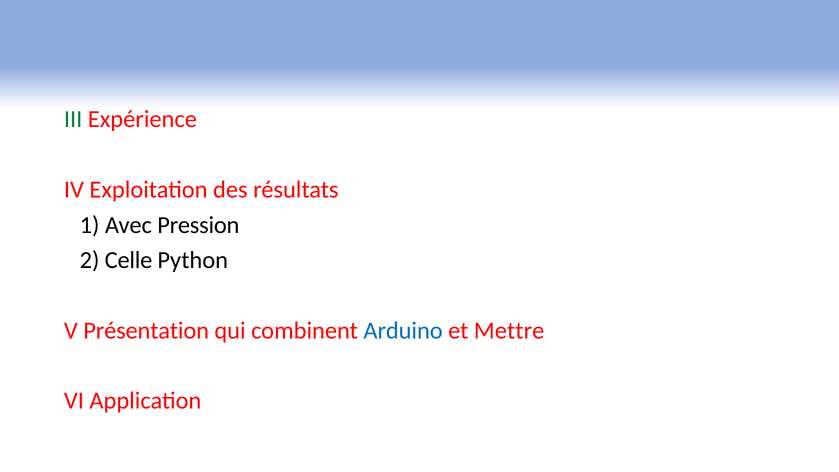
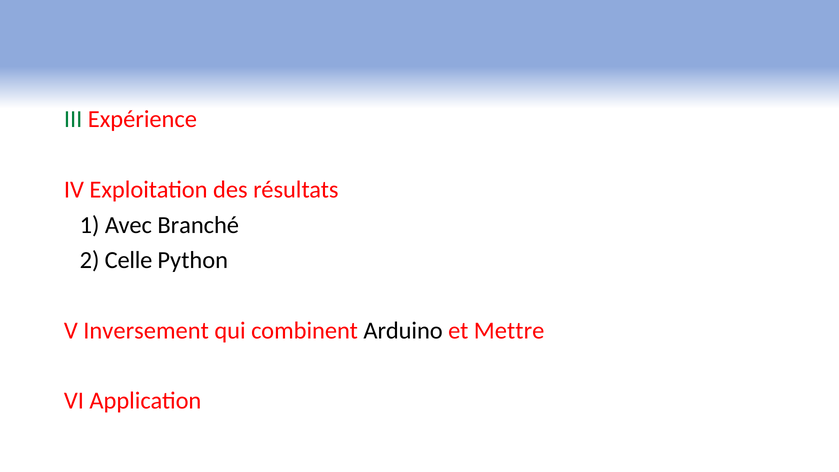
Pression: Pression -> Branché
Présentation: Présentation -> Inversement
Arduino colour: blue -> black
